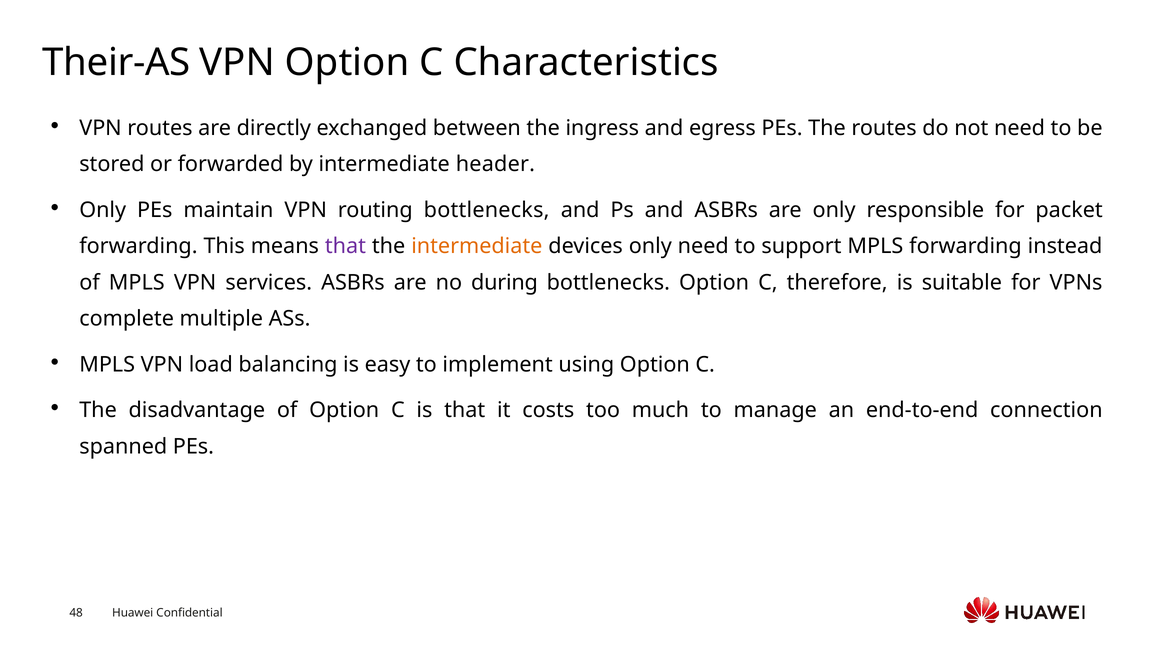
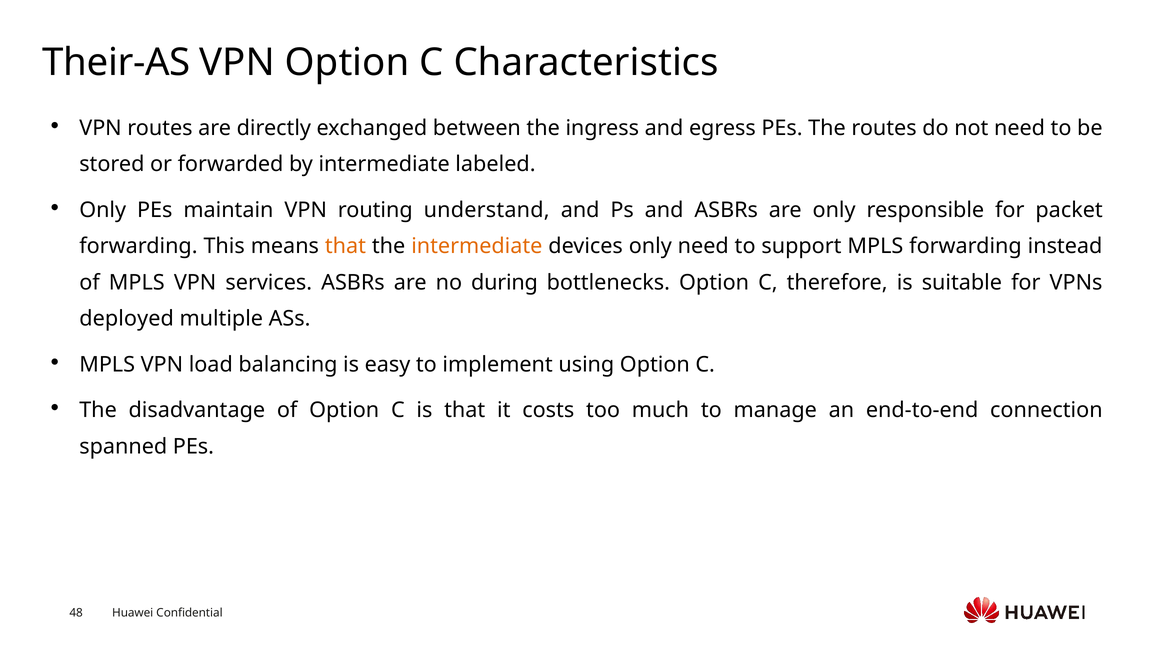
header: header -> labeled
routing bottlenecks: bottlenecks -> understand
that at (345, 247) colour: purple -> orange
complete: complete -> deployed
